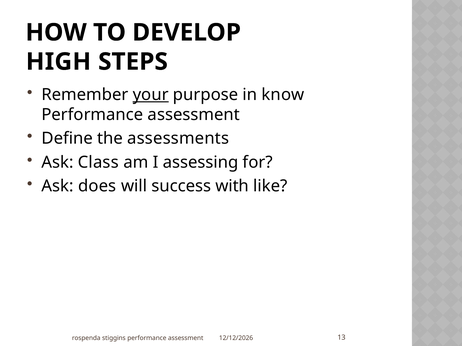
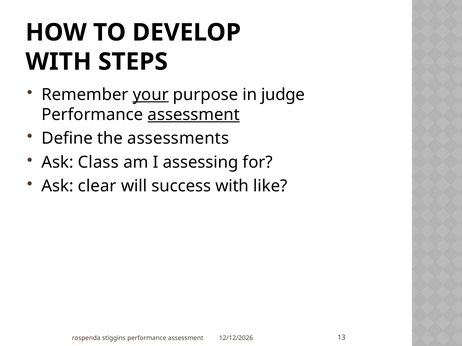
HIGH at (58, 62): HIGH -> WITH
know: know -> judge
assessment at (194, 115) underline: none -> present
does: does -> clear
